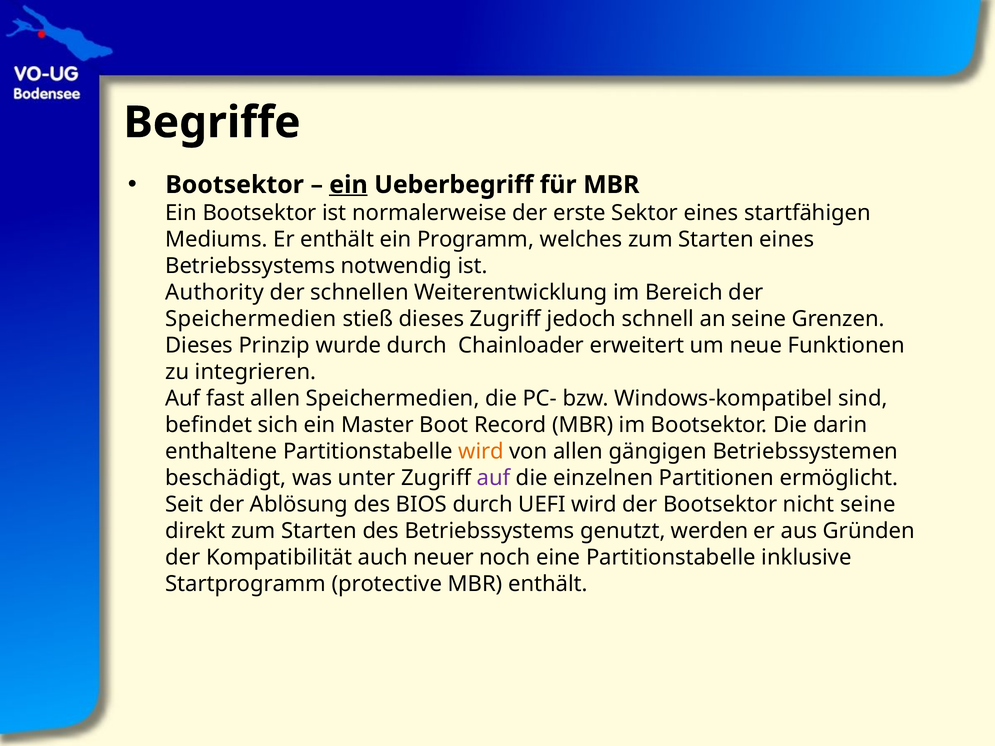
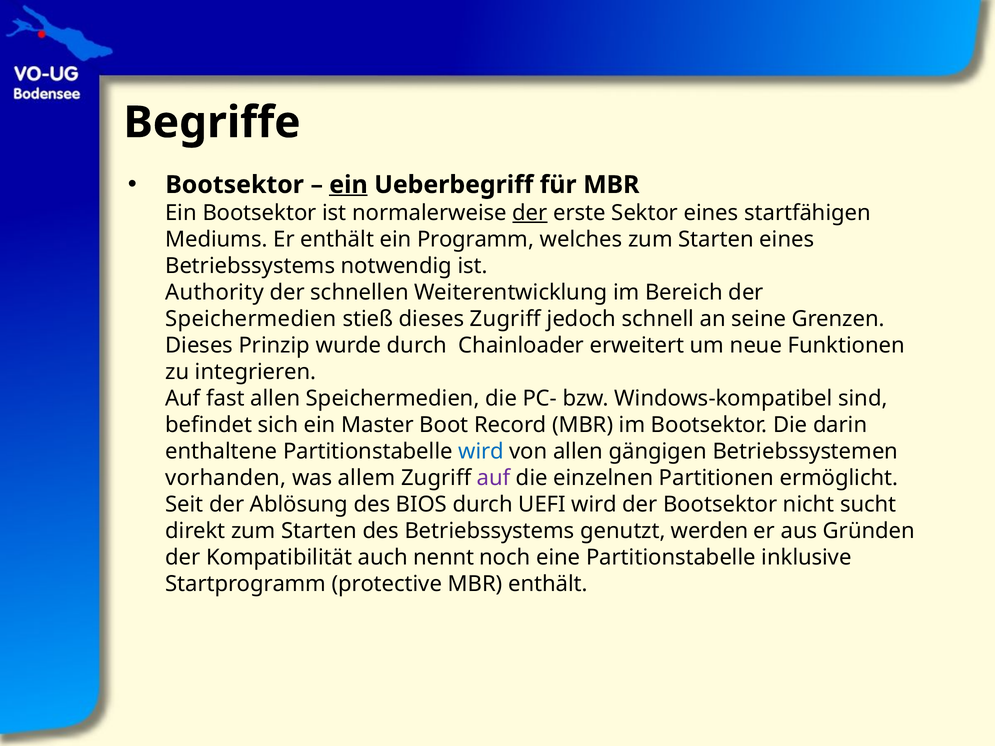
der at (530, 213) underline: none -> present
wird at (481, 452) colour: orange -> blue
beschädigt: beschädigt -> vorhanden
unter: unter -> allem
nicht seine: seine -> sucht
neuer: neuer -> nennt
